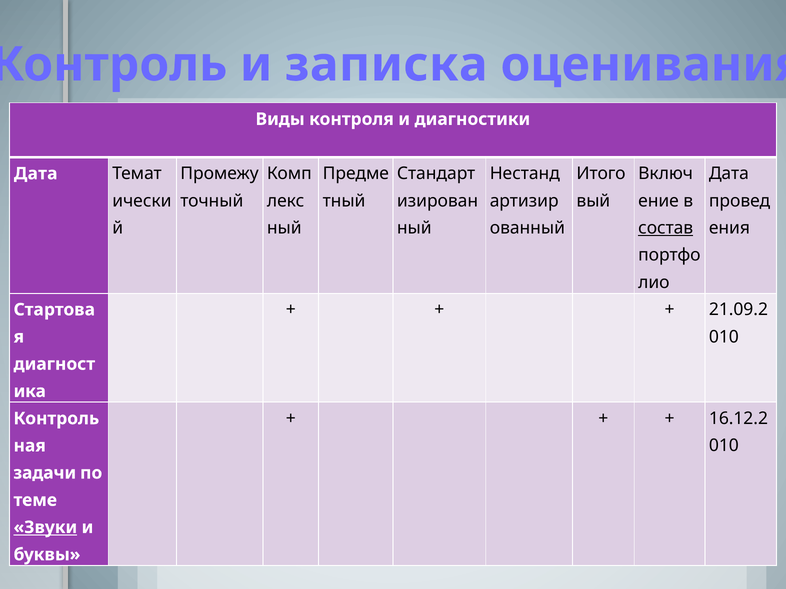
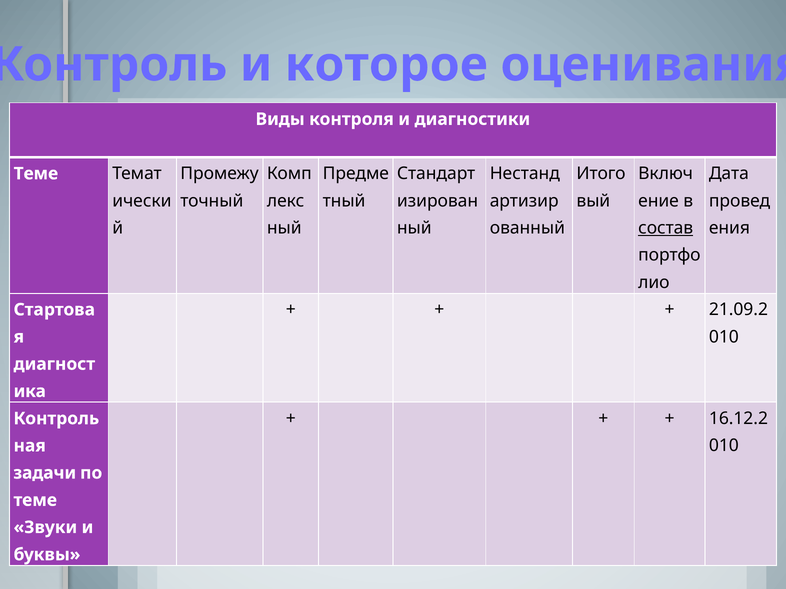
записка: записка -> которое
Дата at (36, 174): Дата -> Теме
Звуки underline: present -> none
